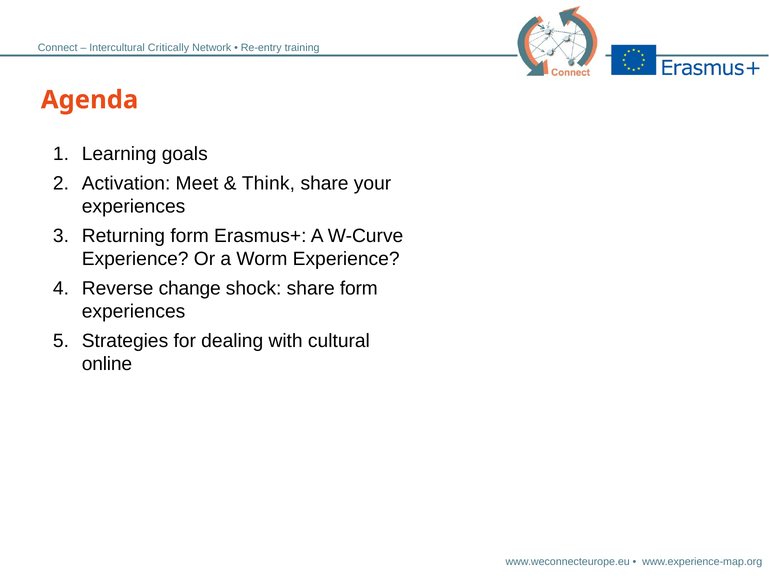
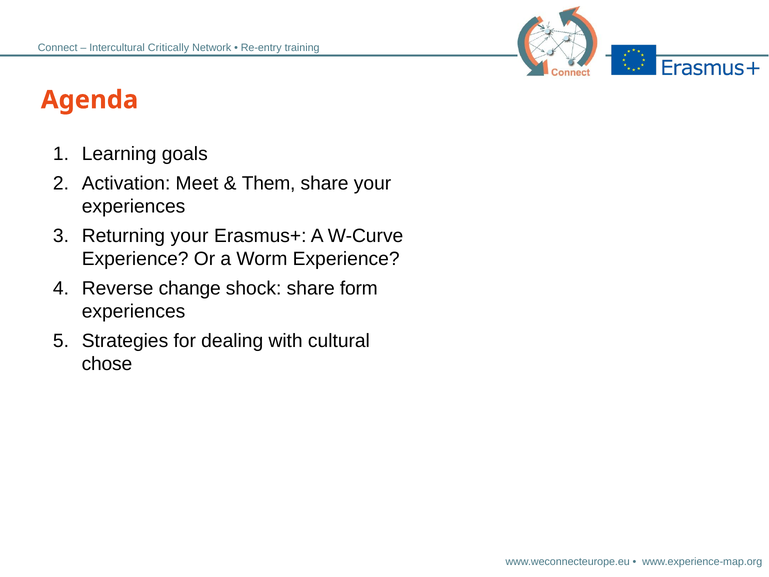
Think: Think -> Them
Returning form: form -> your
online: online -> chose
